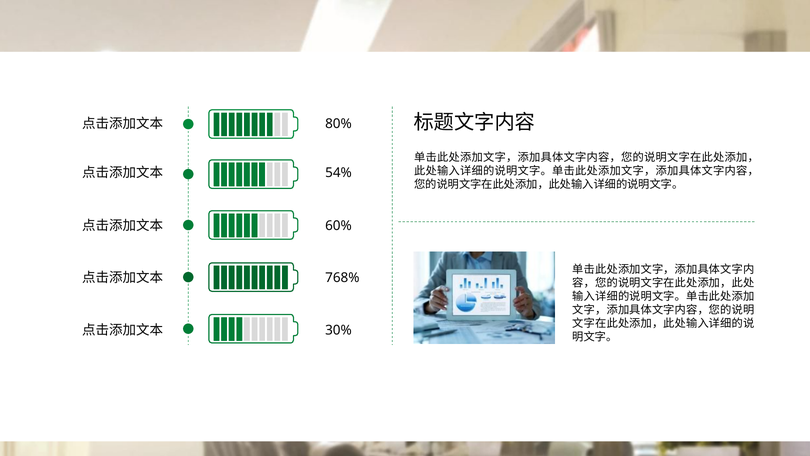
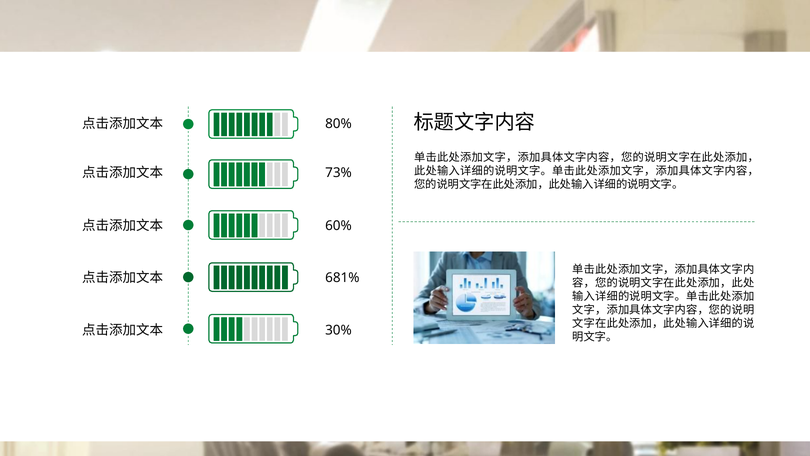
54%: 54% -> 73%
768%: 768% -> 681%
